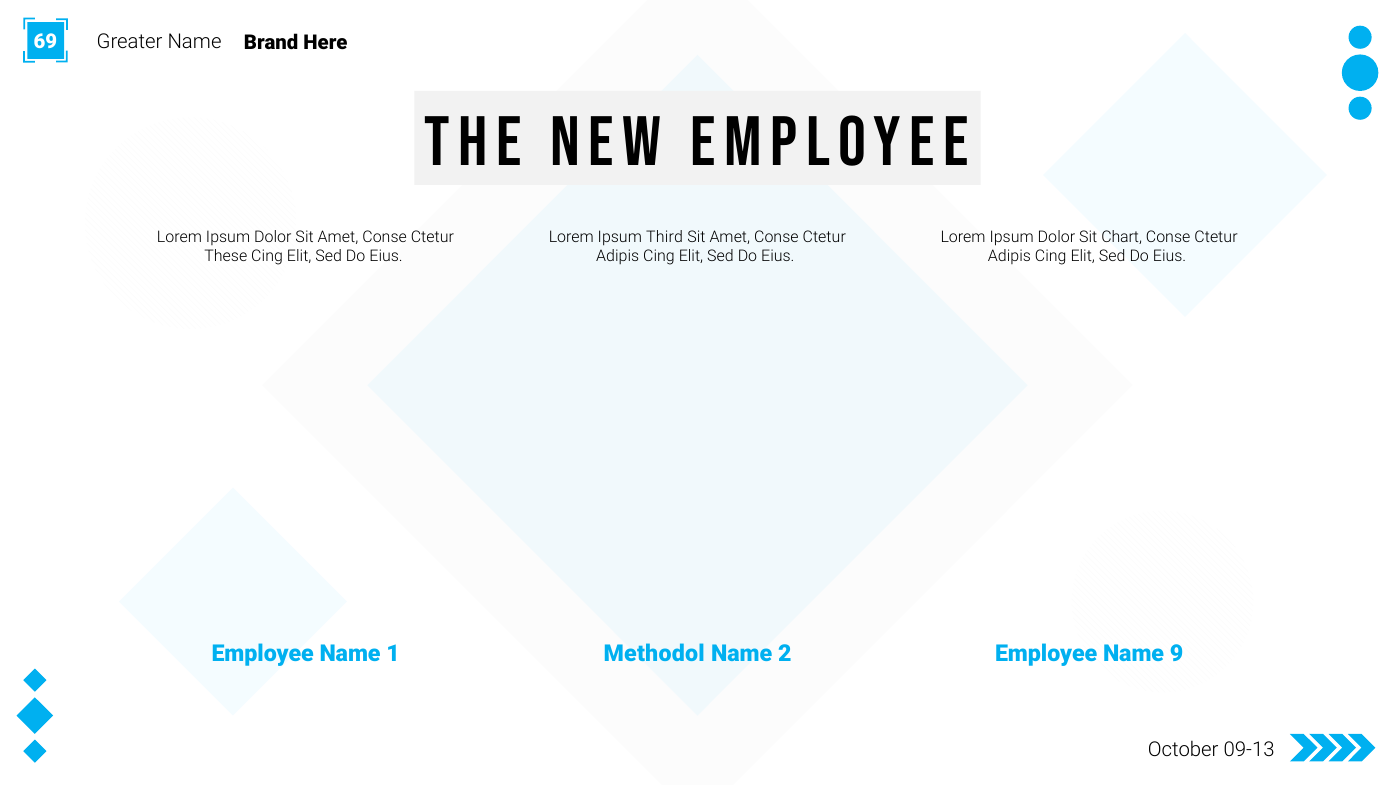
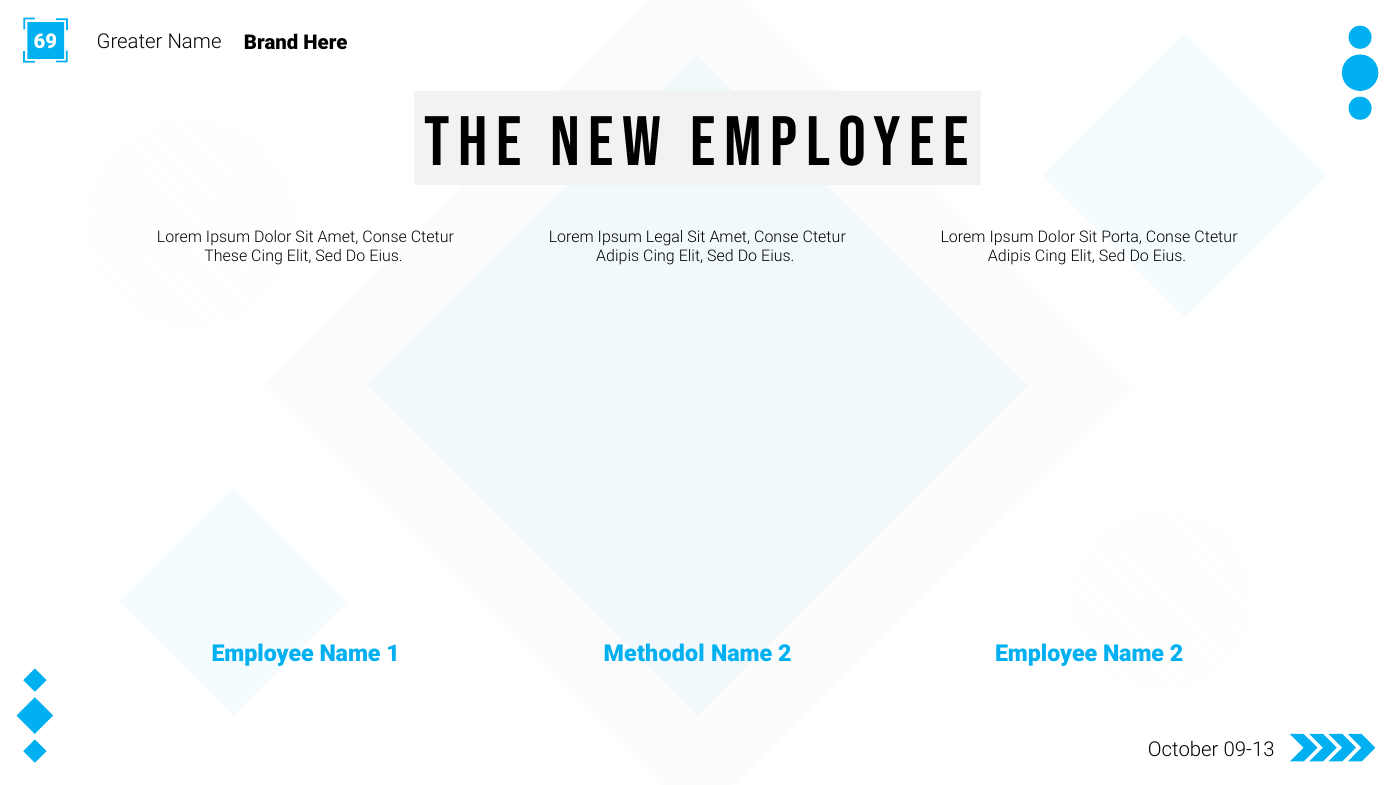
Third: Third -> Legal
Chart: Chart -> Porta
Employee Name 9: 9 -> 2
